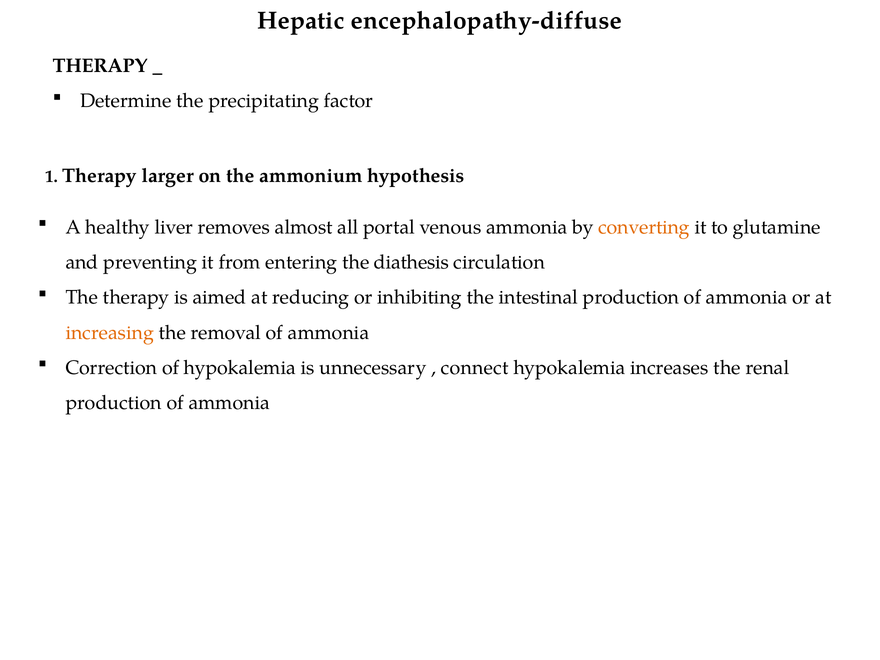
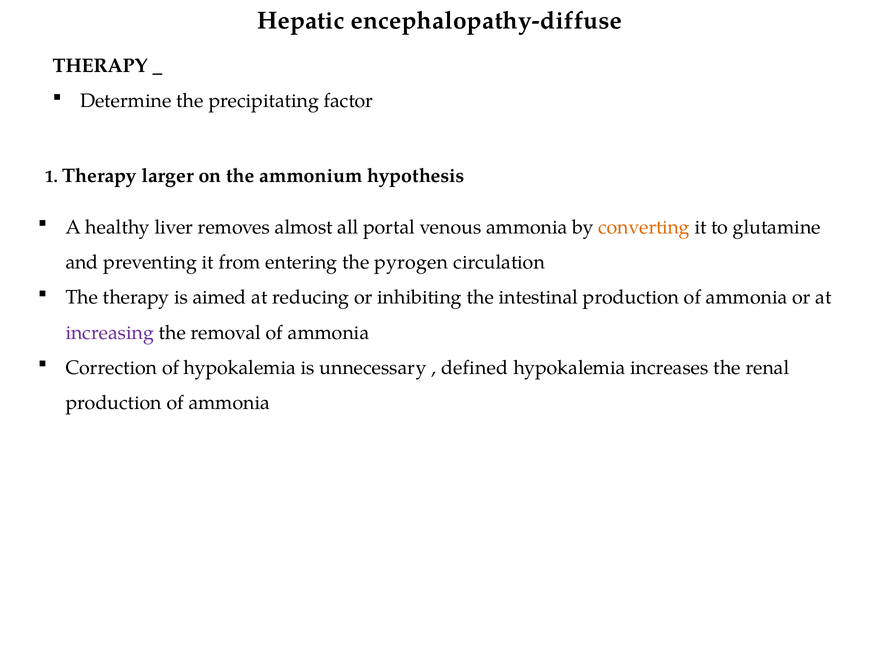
diathesis: diathesis -> pyrogen
increasing colour: orange -> purple
connect: connect -> defined
